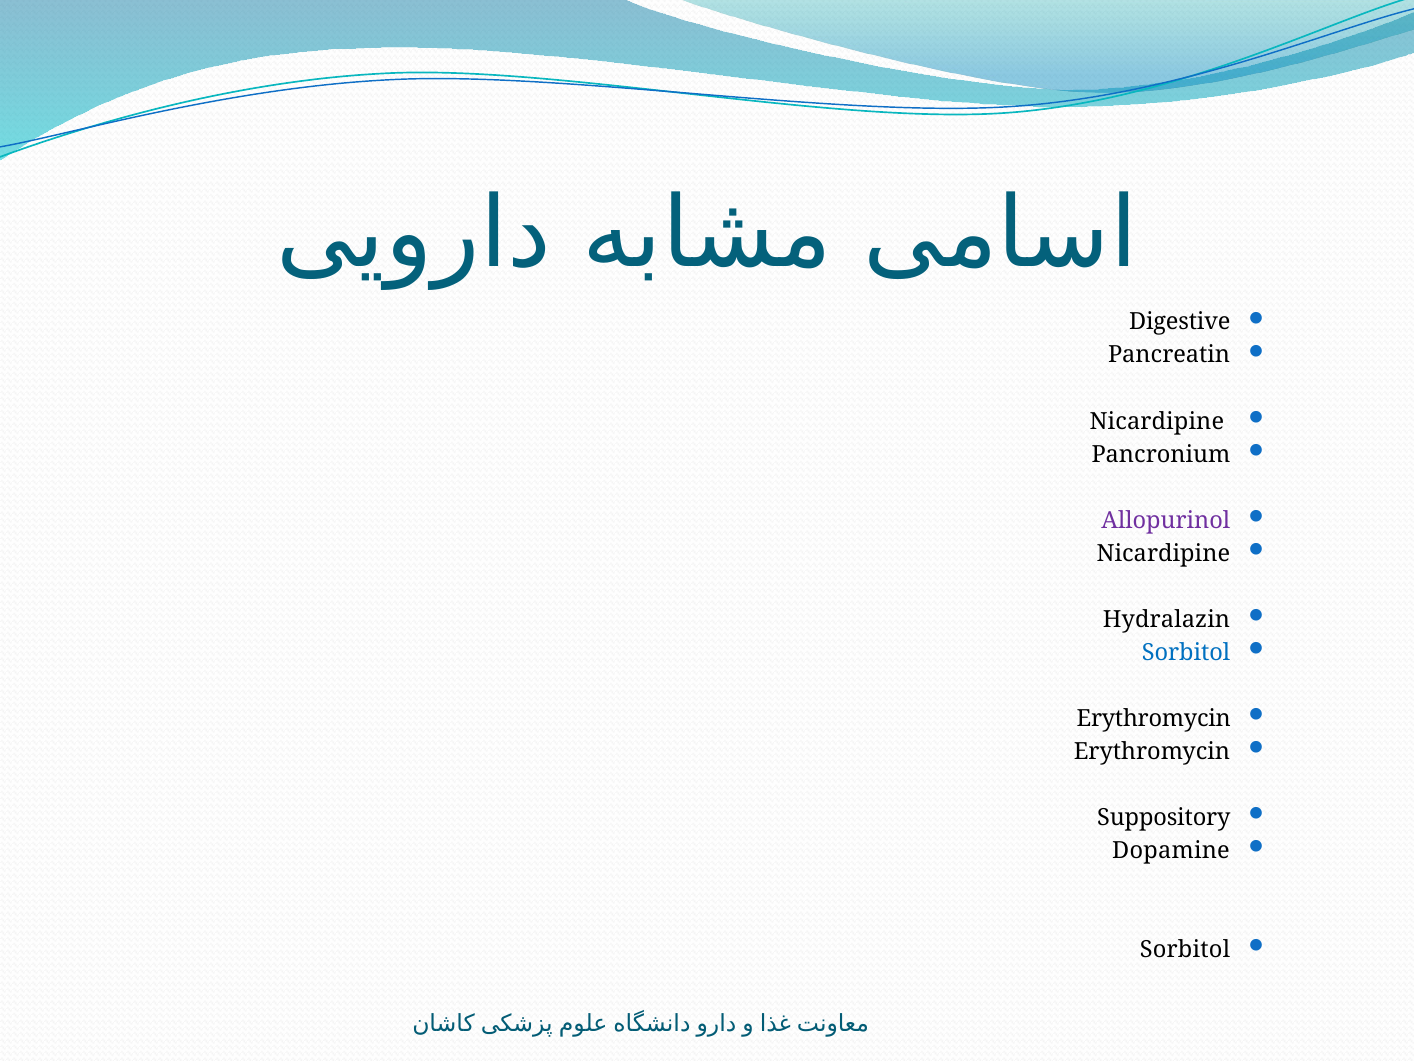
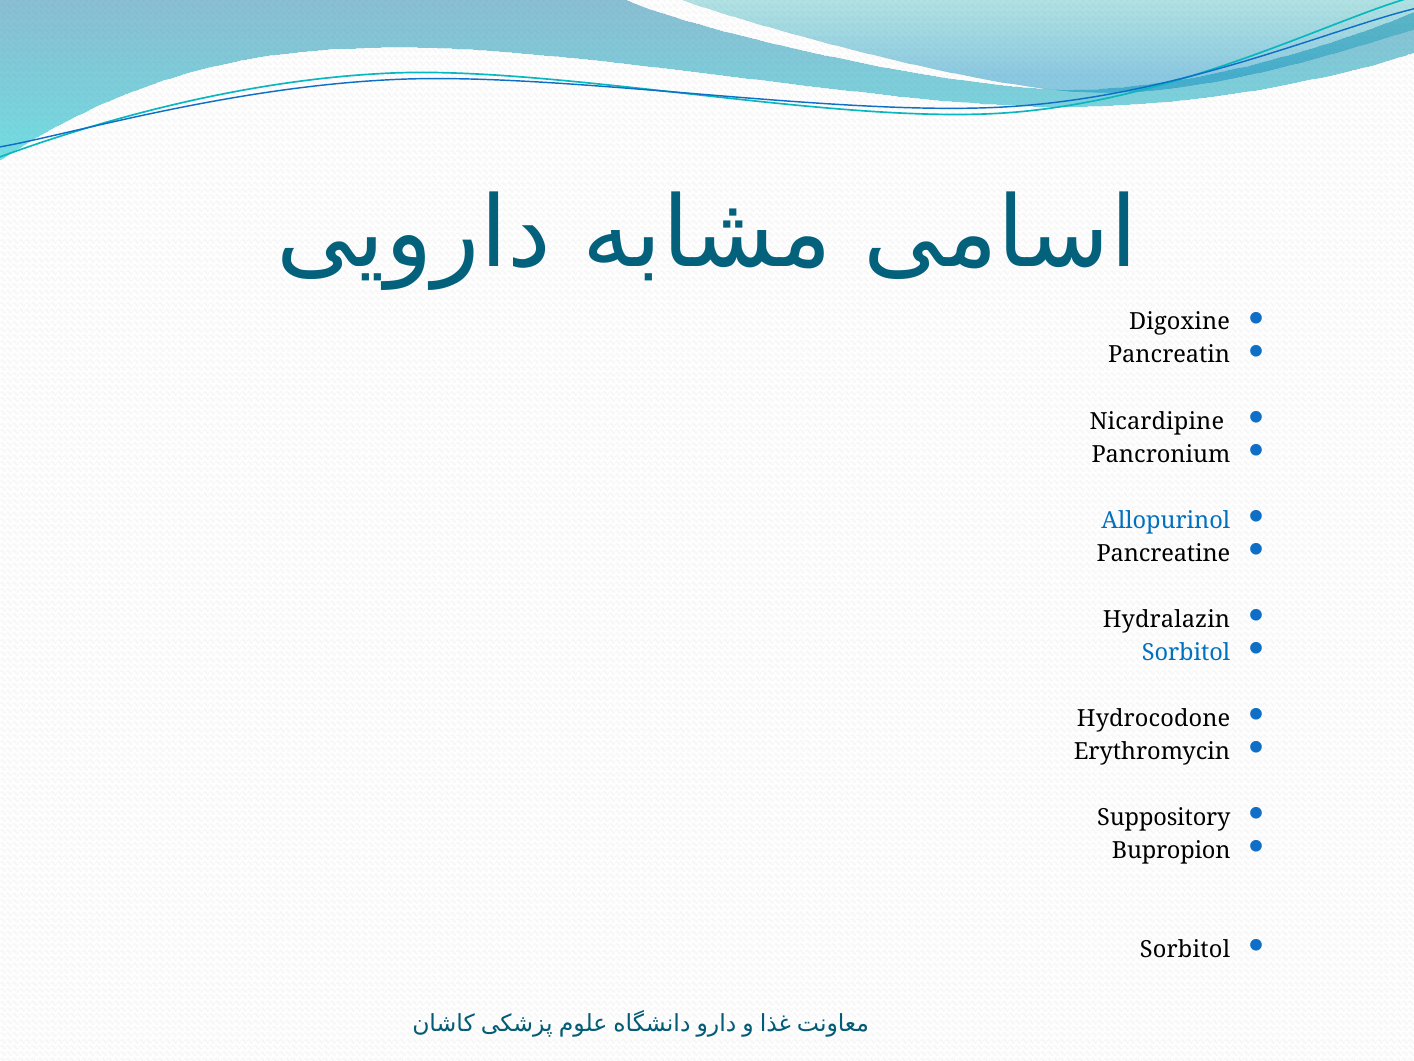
Digestive at (1180, 322): Digestive -> Digoxine
Allopurinol colour: purple -> blue
Nicardipine at (1163, 553): Nicardipine -> Pancreatine
Erythromycin at (1154, 718): Erythromycin -> Hydrocodone
Dopamine at (1171, 850): Dopamine -> Bupropion
